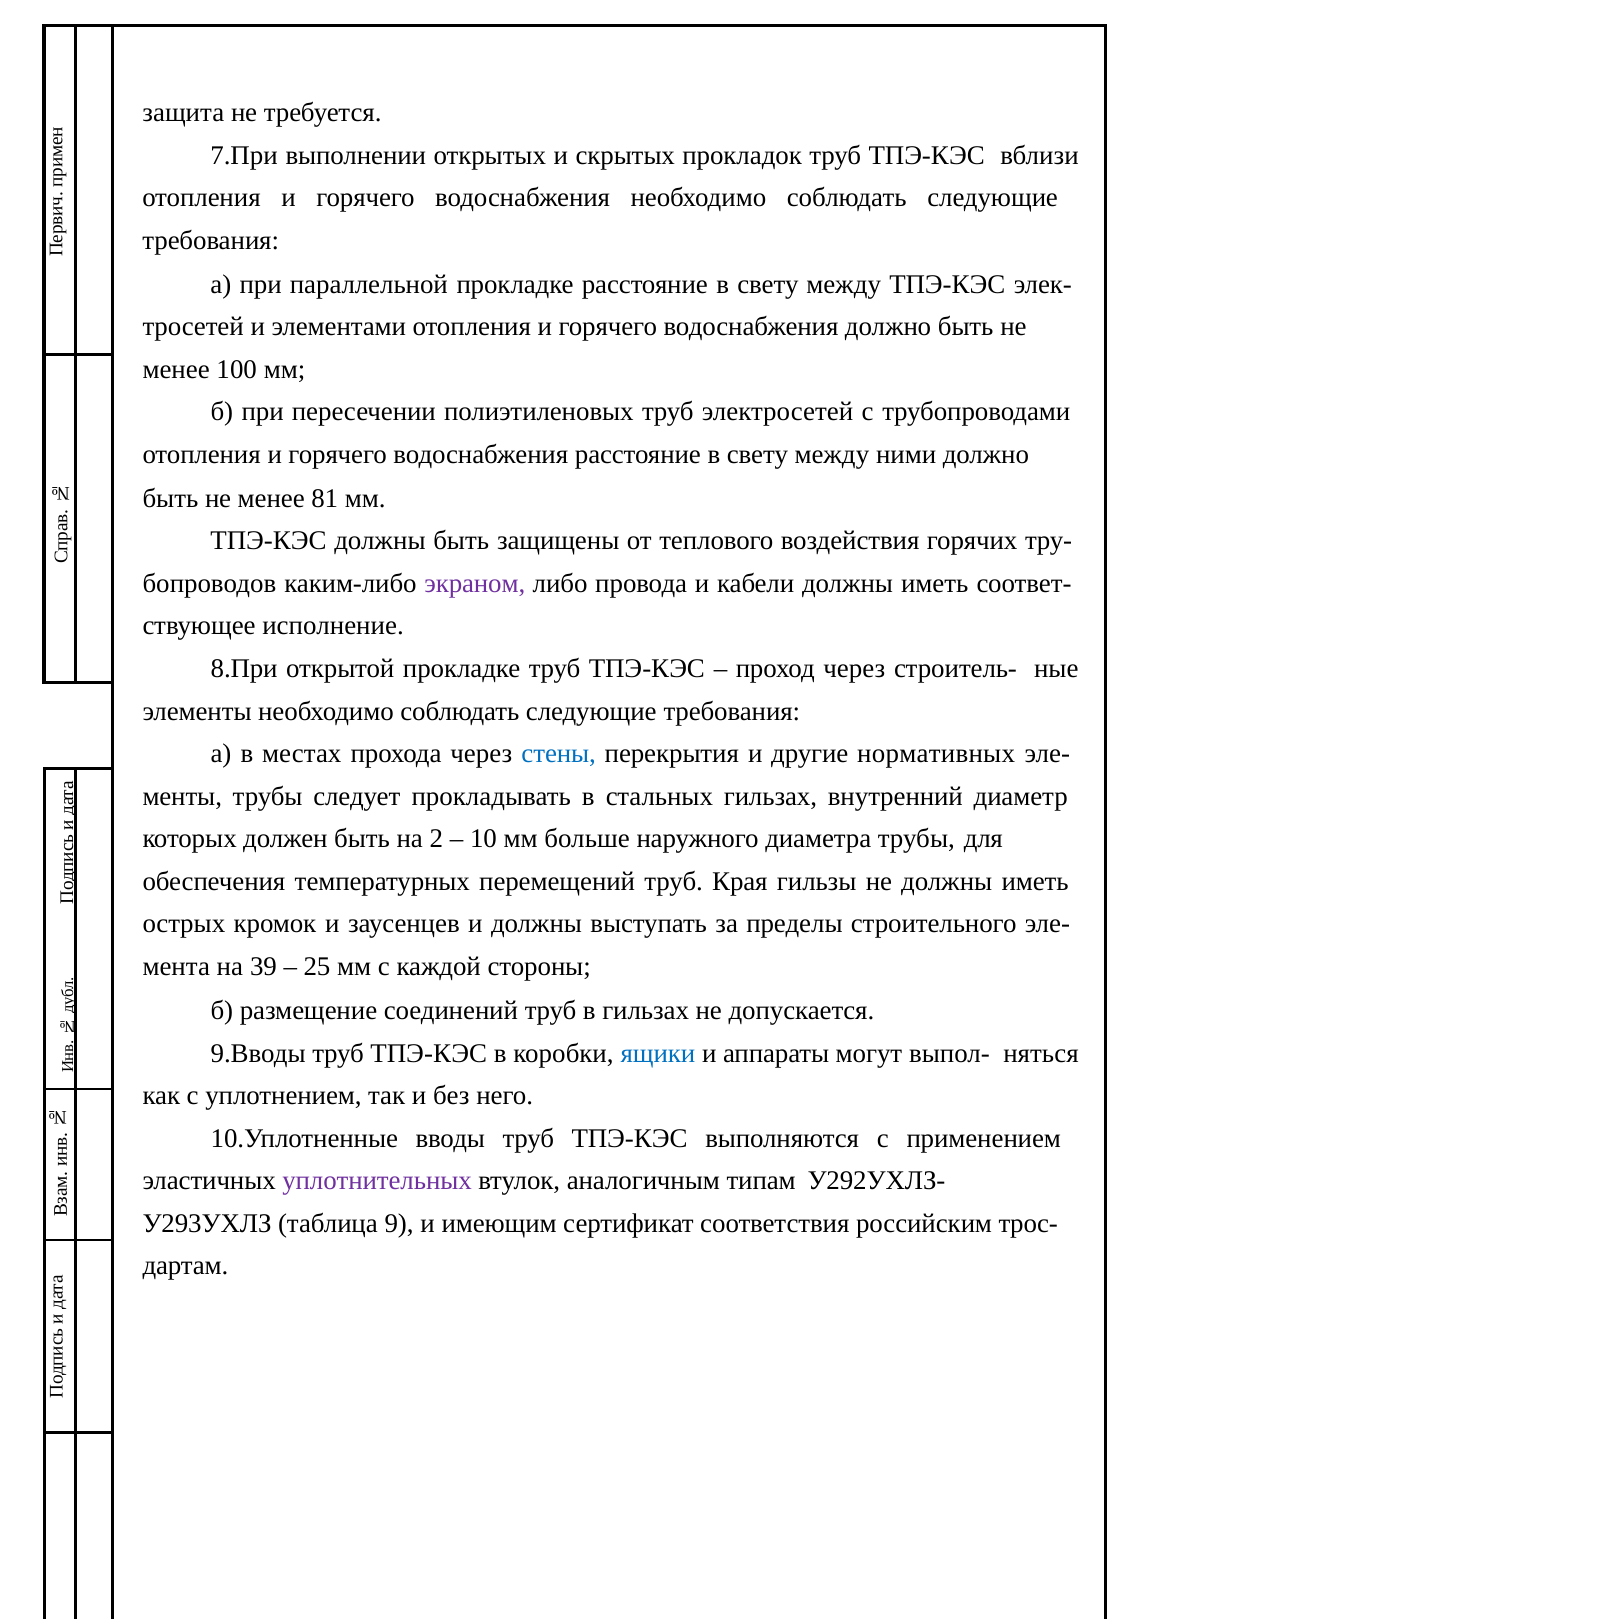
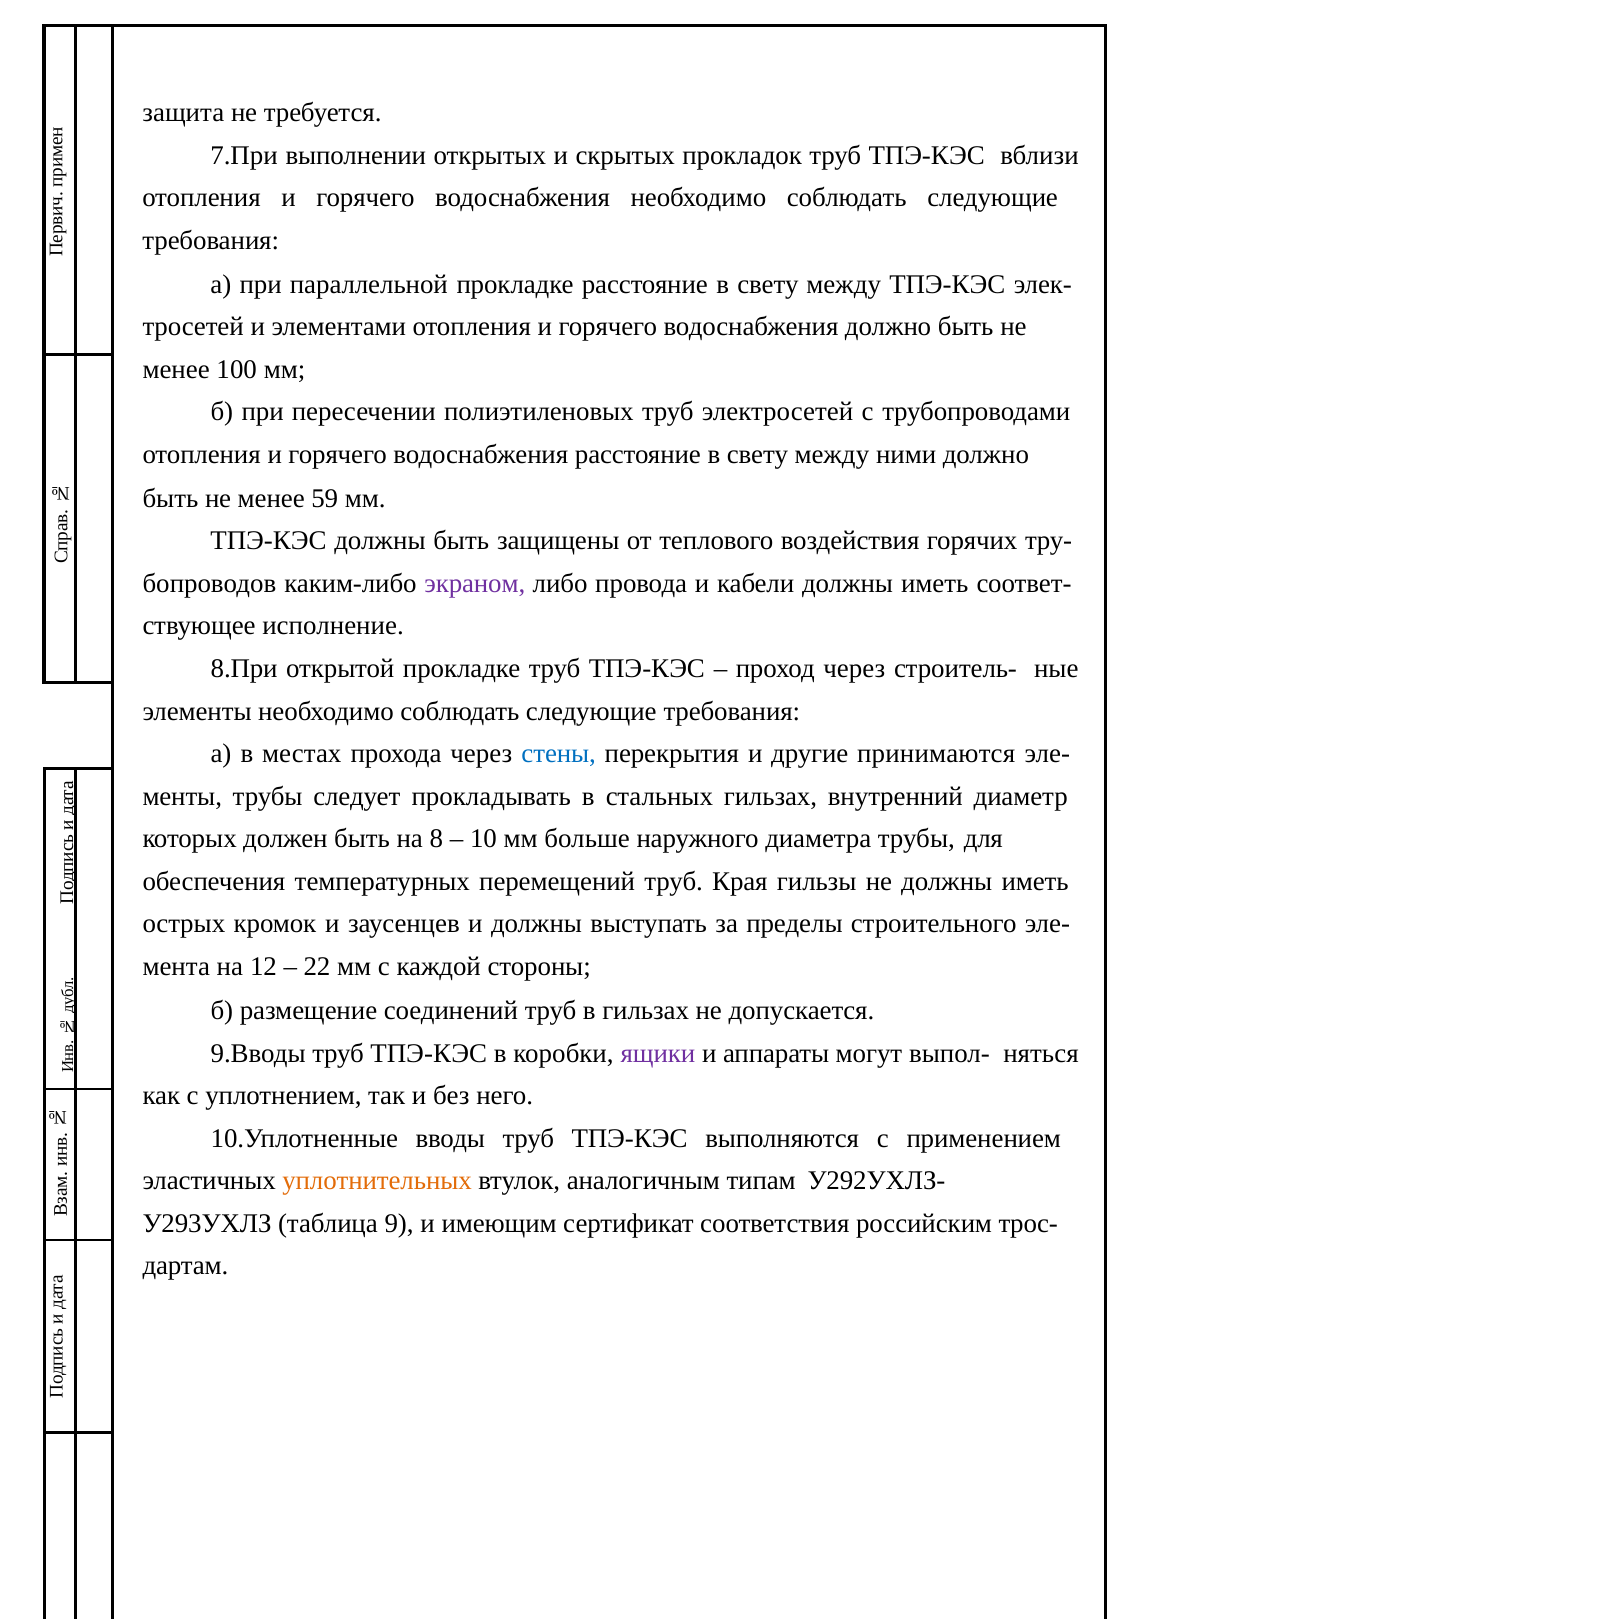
81: 81 -> 59
нормативных: нормативных -> принимаются
2: 2 -> 8
39: 39 -> 12
25: 25 -> 22
ящики colour: blue -> purple
уплотнительных colour: purple -> orange
